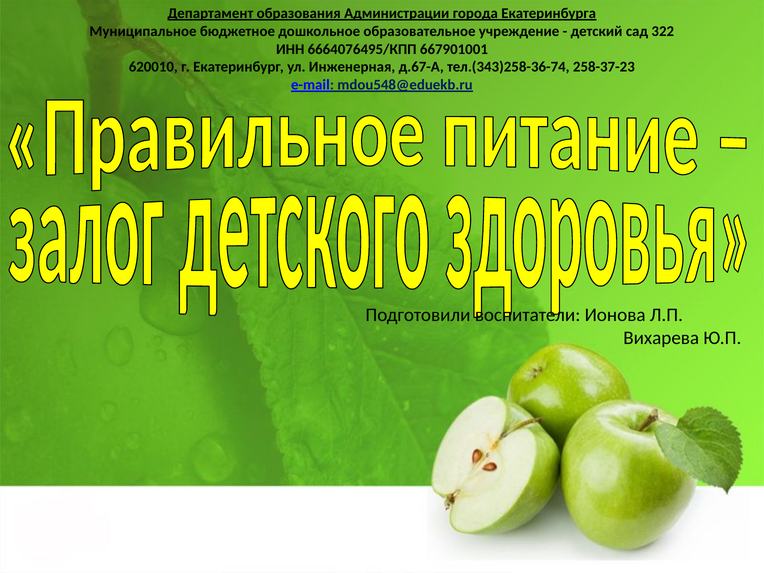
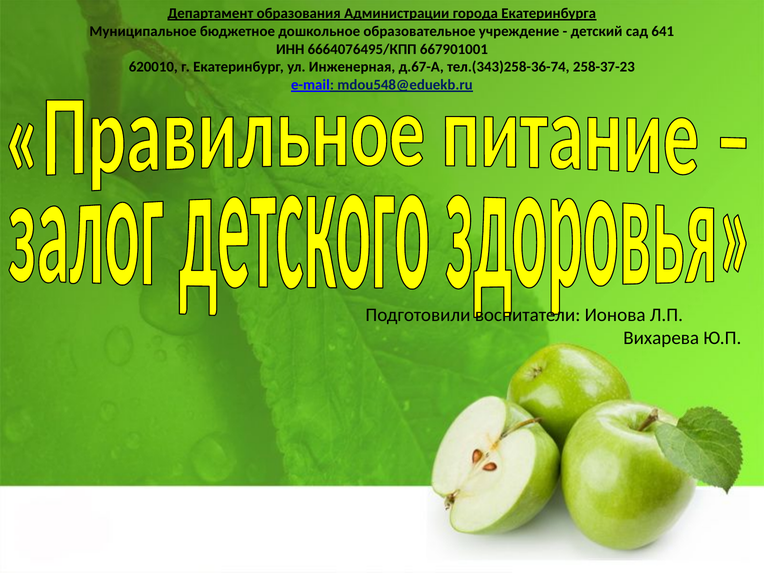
322: 322 -> 641
